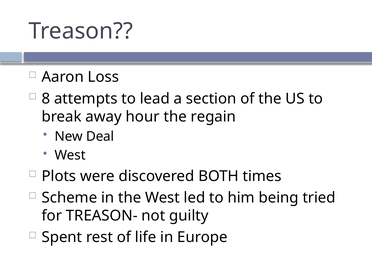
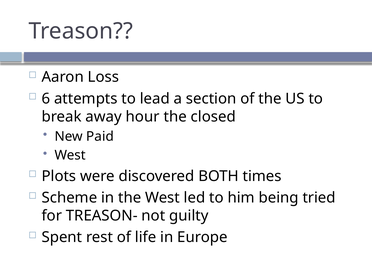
8: 8 -> 6
regain: regain -> closed
Deal: Deal -> Paid
